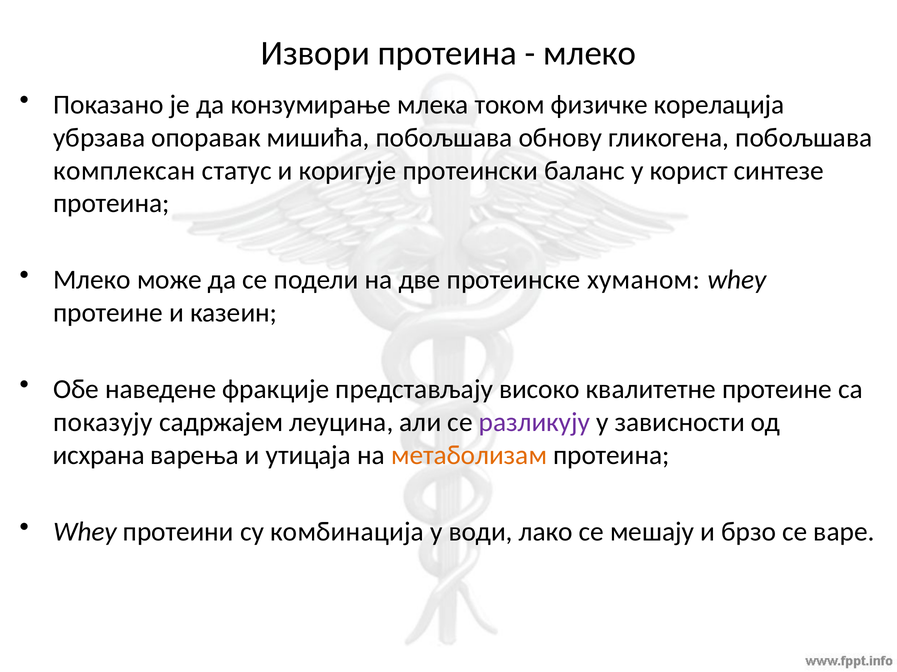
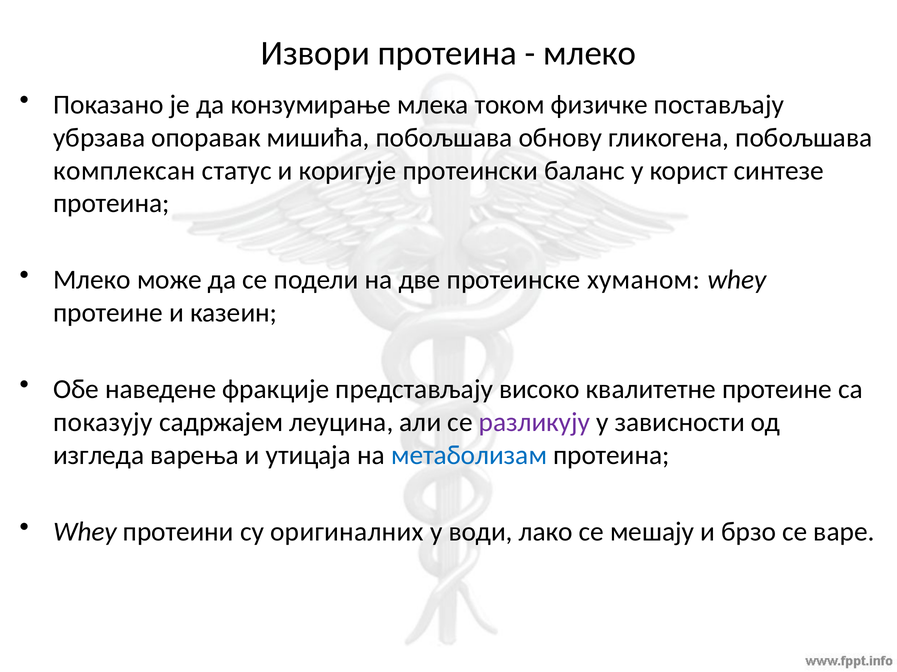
корелација: корелација -> постављају
исхрана: исхрана -> изгледа
метаболизам colour: orange -> blue
комбинација: комбинација -> оригиналних
